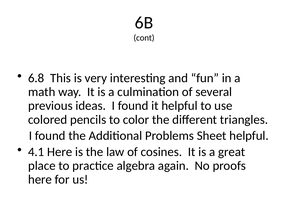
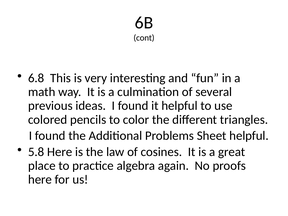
4.1: 4.1 -> 5.8
